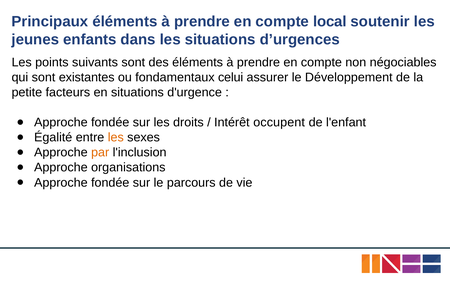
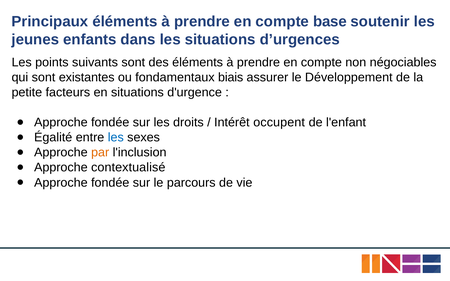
local: local -> base
celui: celui -> biais
les at (116, 138) colour: orange -> blue
organisations: organisations -> contextualisé
